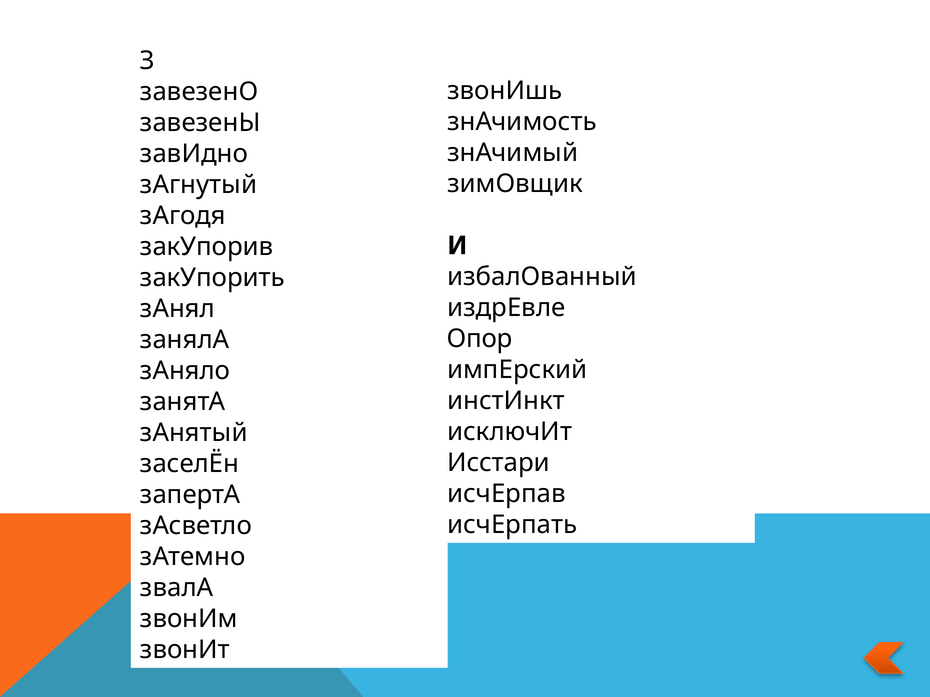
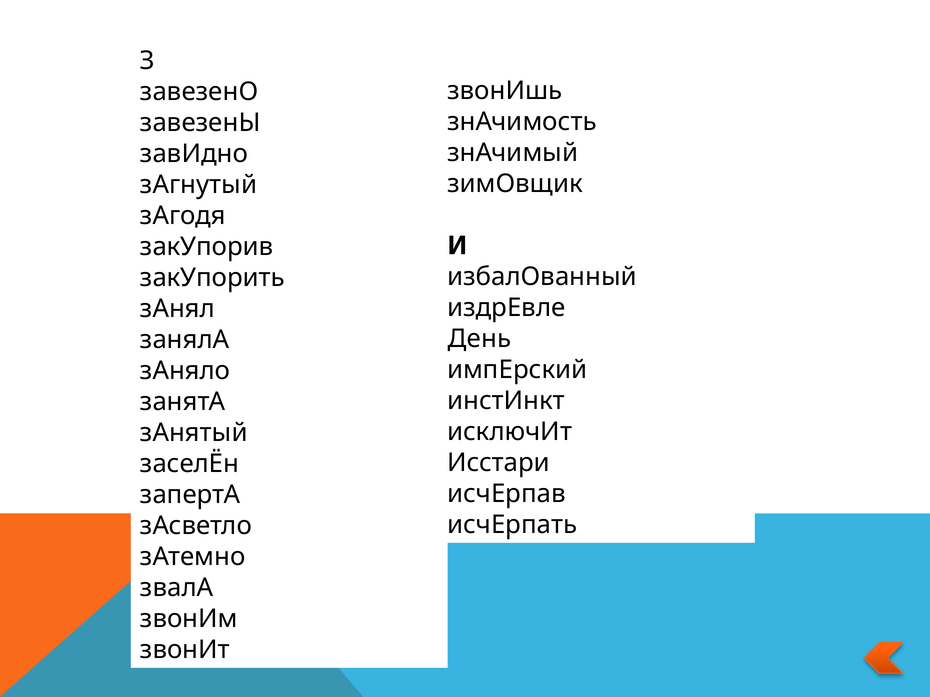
Опор: Опор -> День
